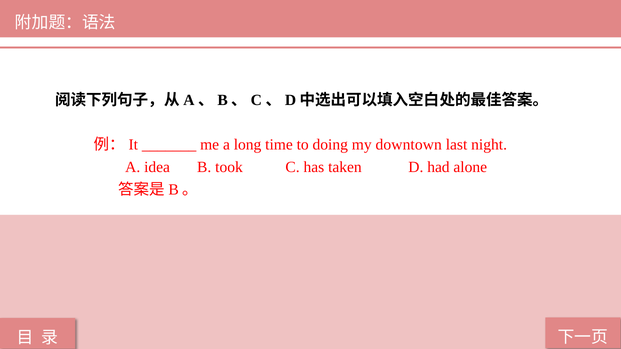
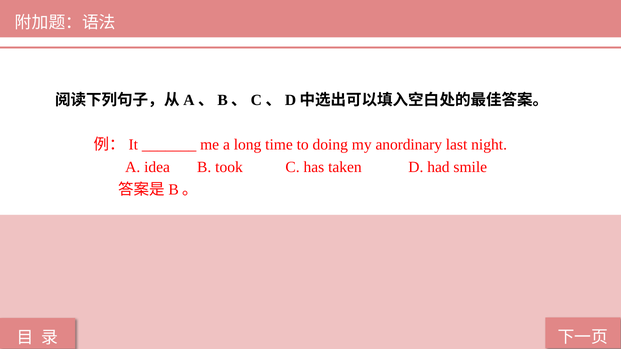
downtown: downtown -> anordinary
alone: alone -> smile
